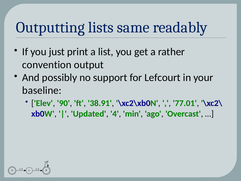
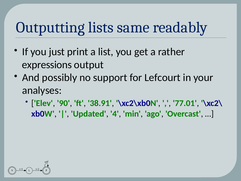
convention: convention -> expressions
baseline: baseline -> analyses
